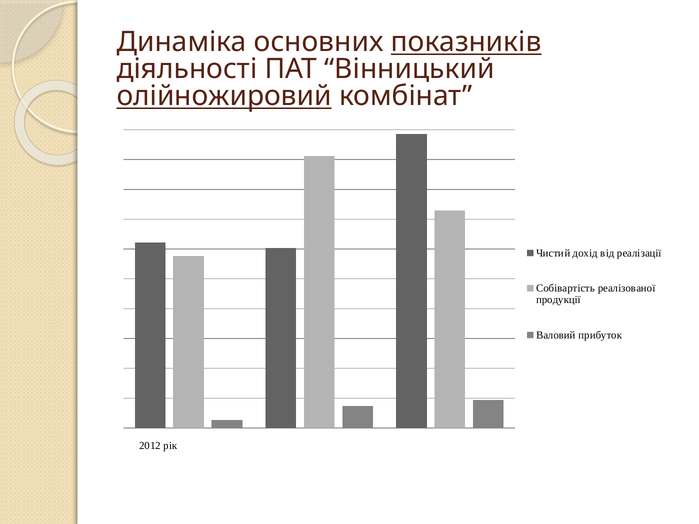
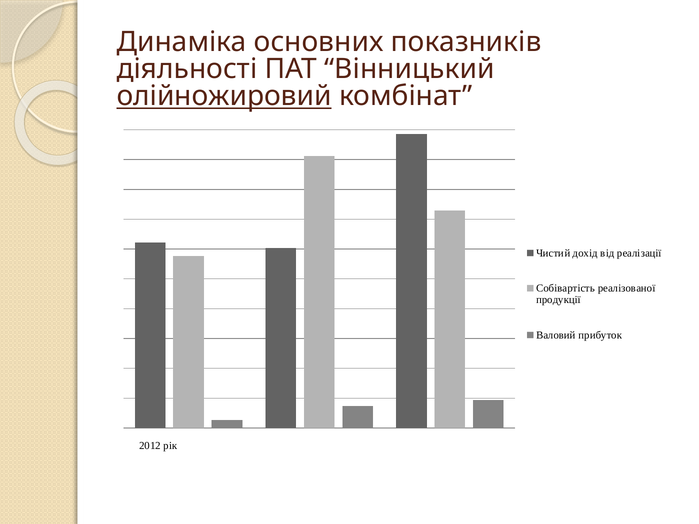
показників underline: present -> none
